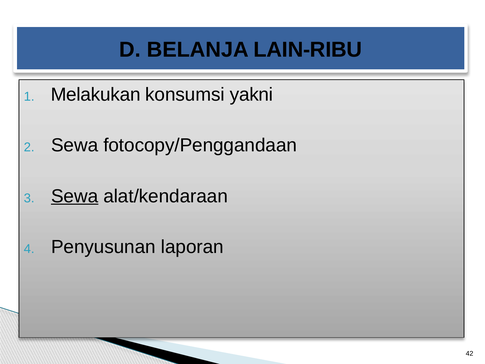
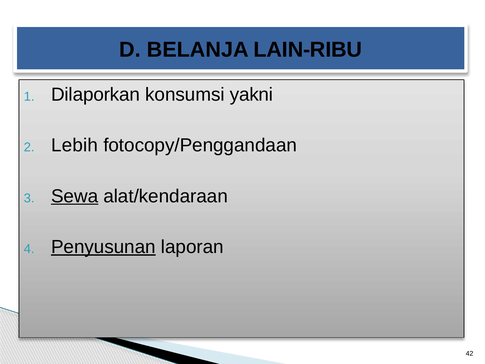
Melakukan: Melakukan -> Dilaporkan
Sewa at (75, 145): Sewa -> Lebih
Penyusunan underline: none -> present
